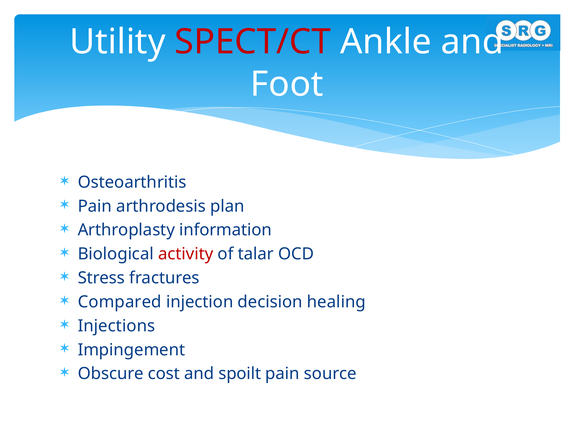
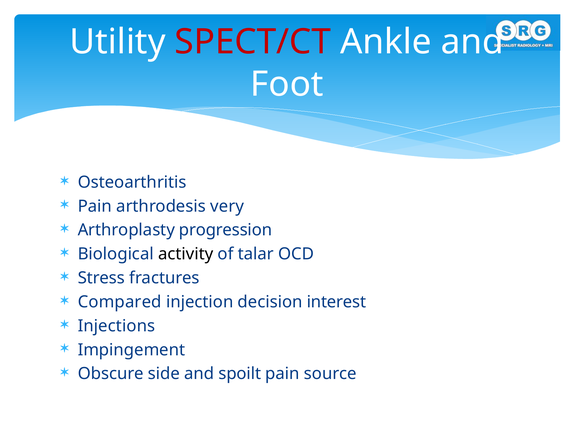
plan: plan -> very
information: information -> progression
activity colour: red -> black
healing: healing -> interest
cost: cost -> side
